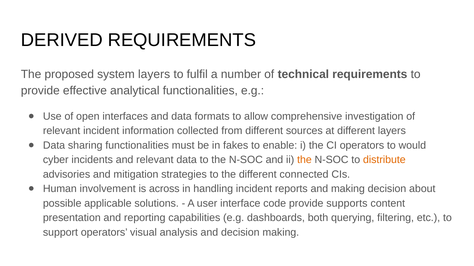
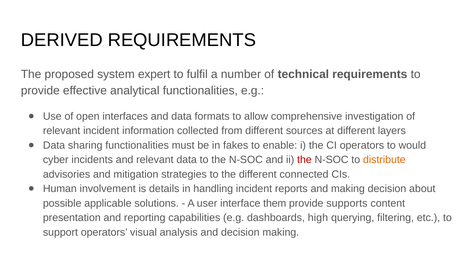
system layers: layers -> expert
the at (304, 160) colour: orange -> red
across: across -> details
code: code -> them
both: both -> high
